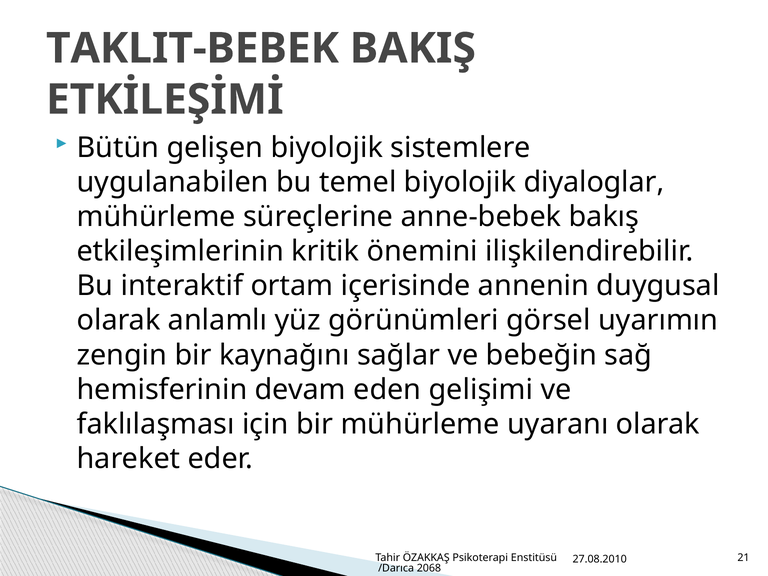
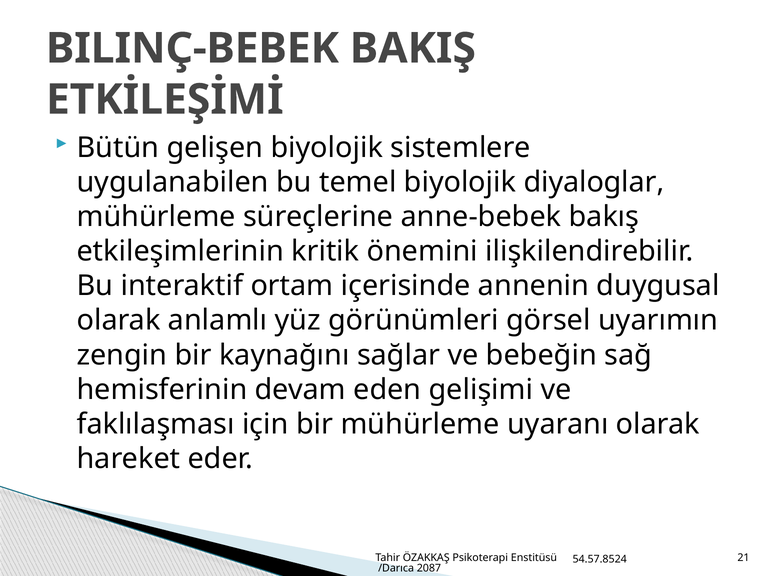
TAKLIT-BEBEK: TAKLIT-BEBEK -> BILINÇ-BEBEK
27.08.2010: 27.08.2010 -> 54.57.8524
2068: 2068 -> 2087
